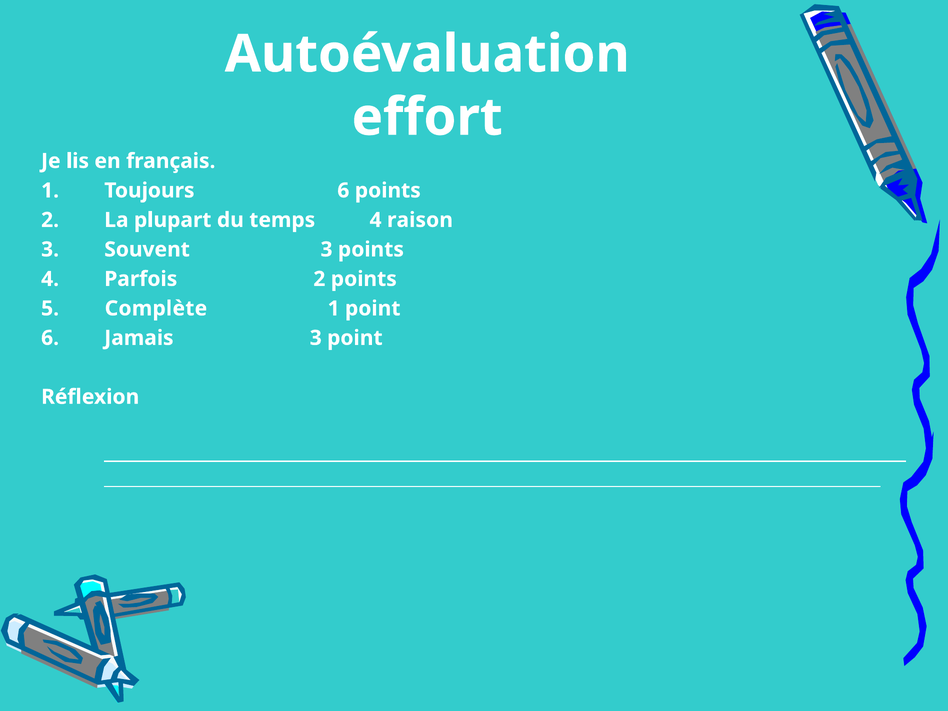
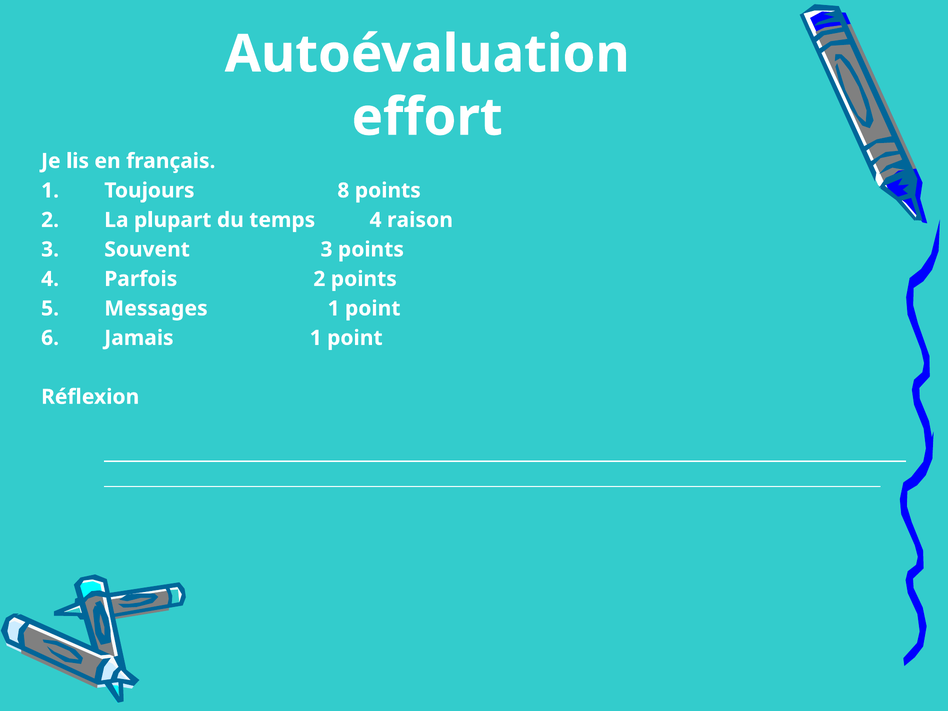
Toujours 6: 6 -> 8
Complète: Complète -> Messages
Jamais 3: 3 -> 1
